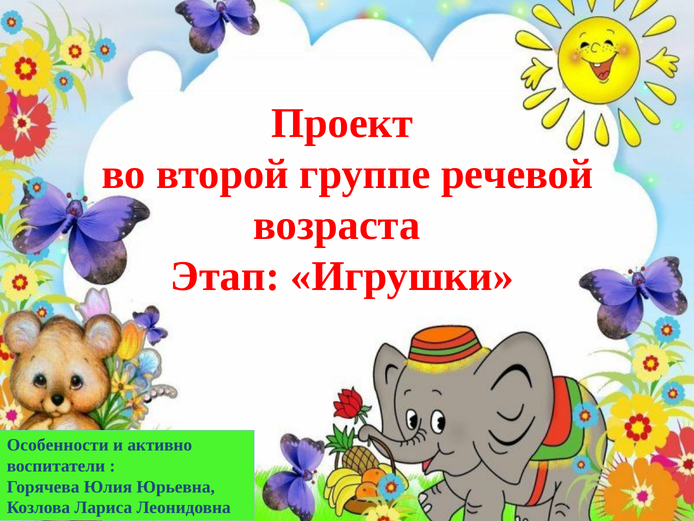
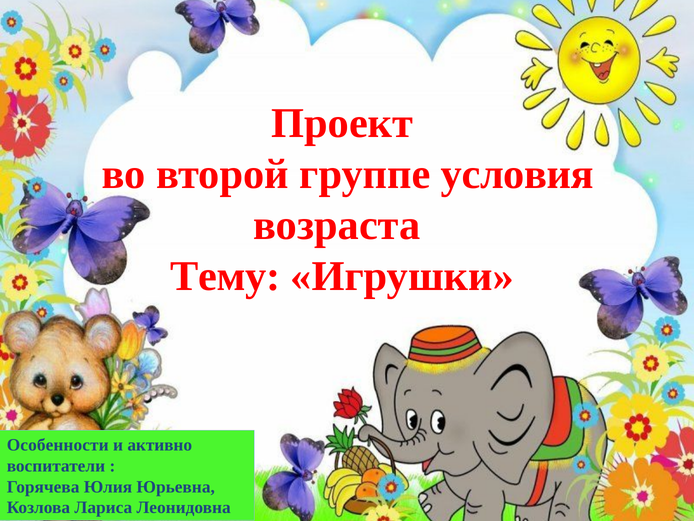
речевой: речевой -> условия
Этап: Этап -> Тему
